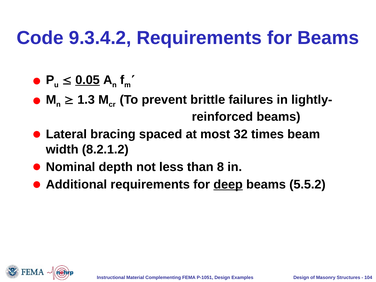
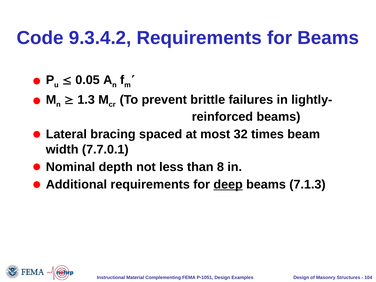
0.05 underline: present -> none
8.2.1.2: 8.2.1.2 -> 7.7.0.1
5.5.2: 5.5.2 -> 7.1.3
